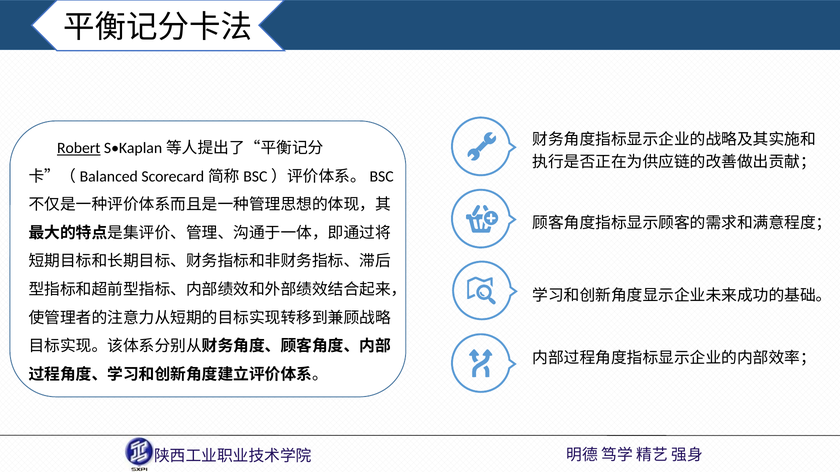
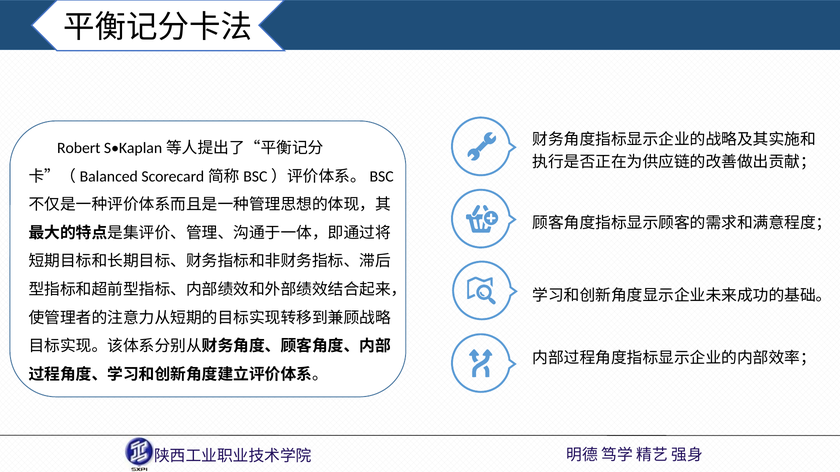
Robert underline: present -> none
